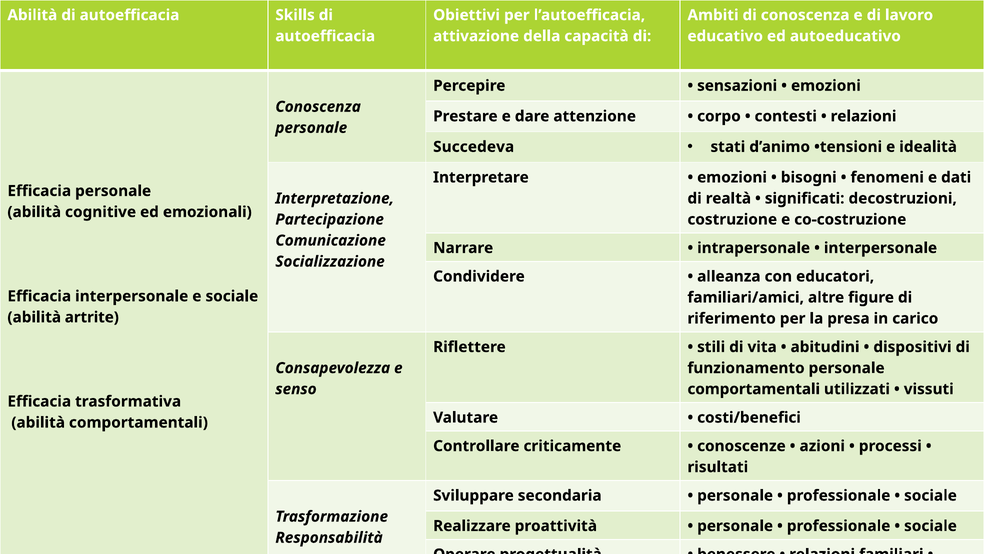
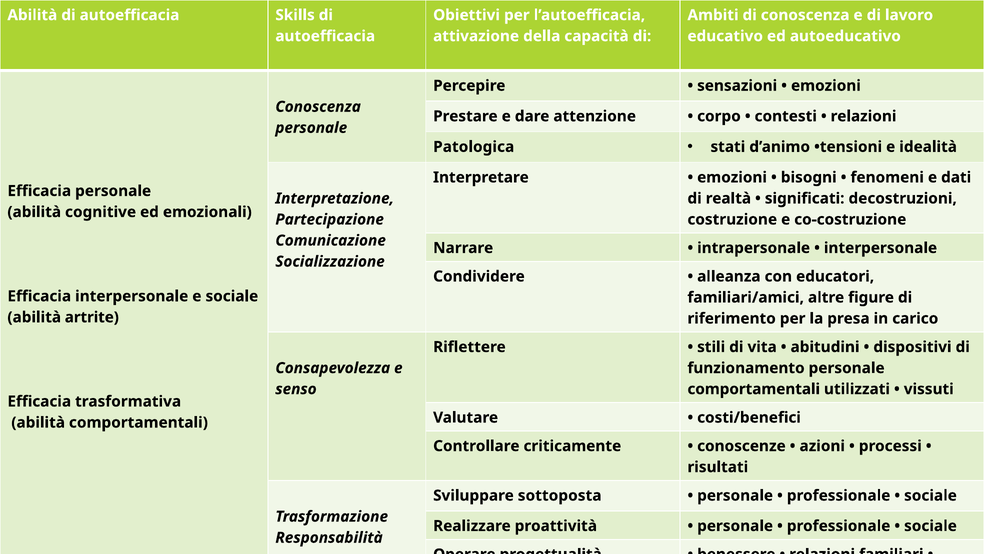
Succedeva: Succedeva -> Patologica
secondaria: secondaria -> sottoposta
